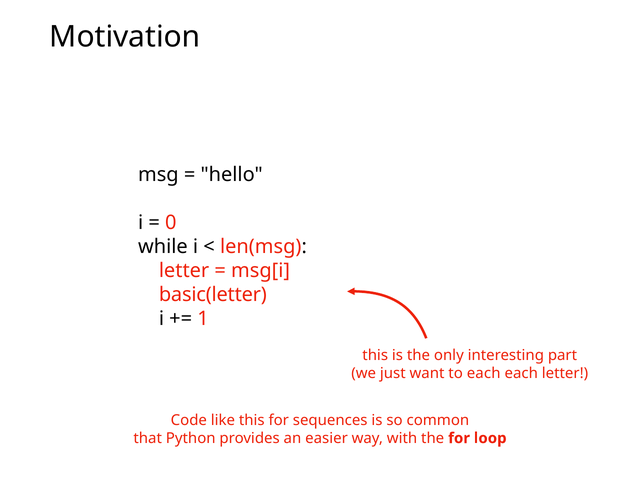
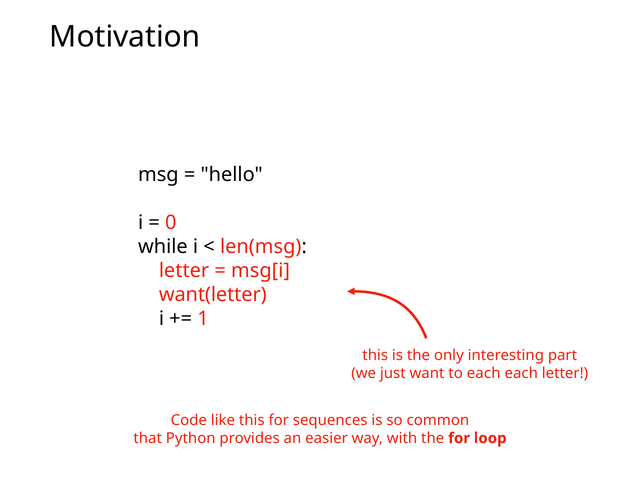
basic(letter: basic(letter -> want(letter
